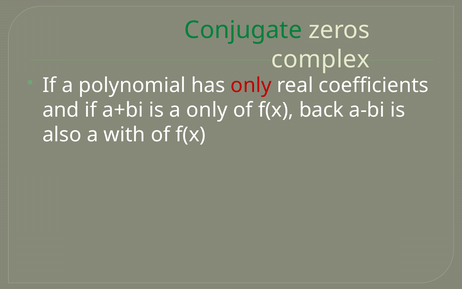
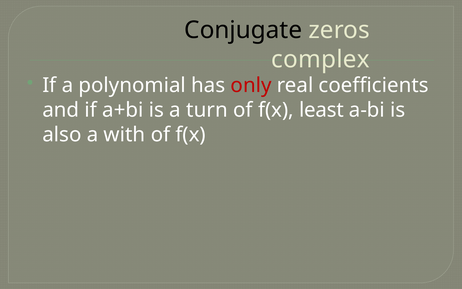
Conjugate colour: green -> black
a only: only -> turn
back: back -> least
